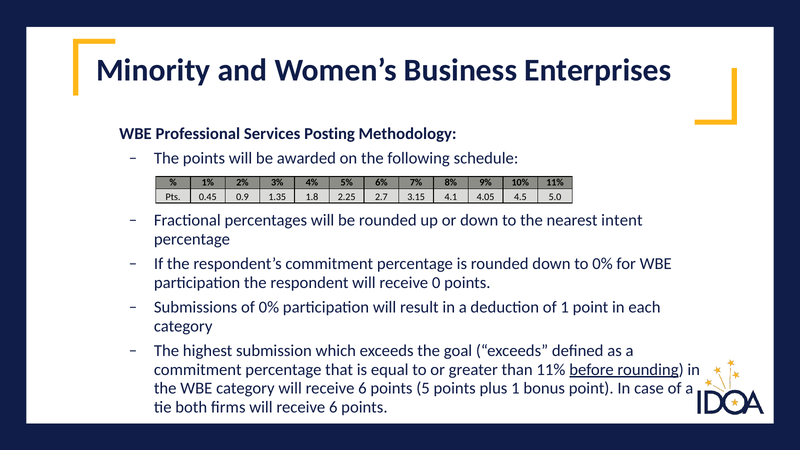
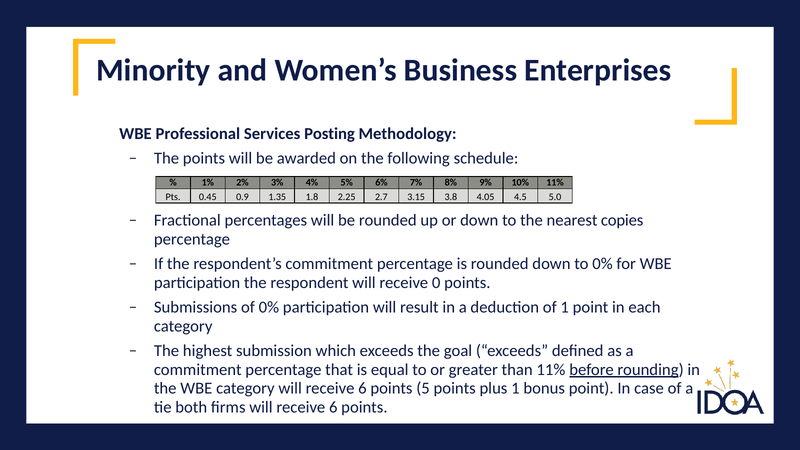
4.1: 4.1 -> 3.8
intent: intent -> copies
